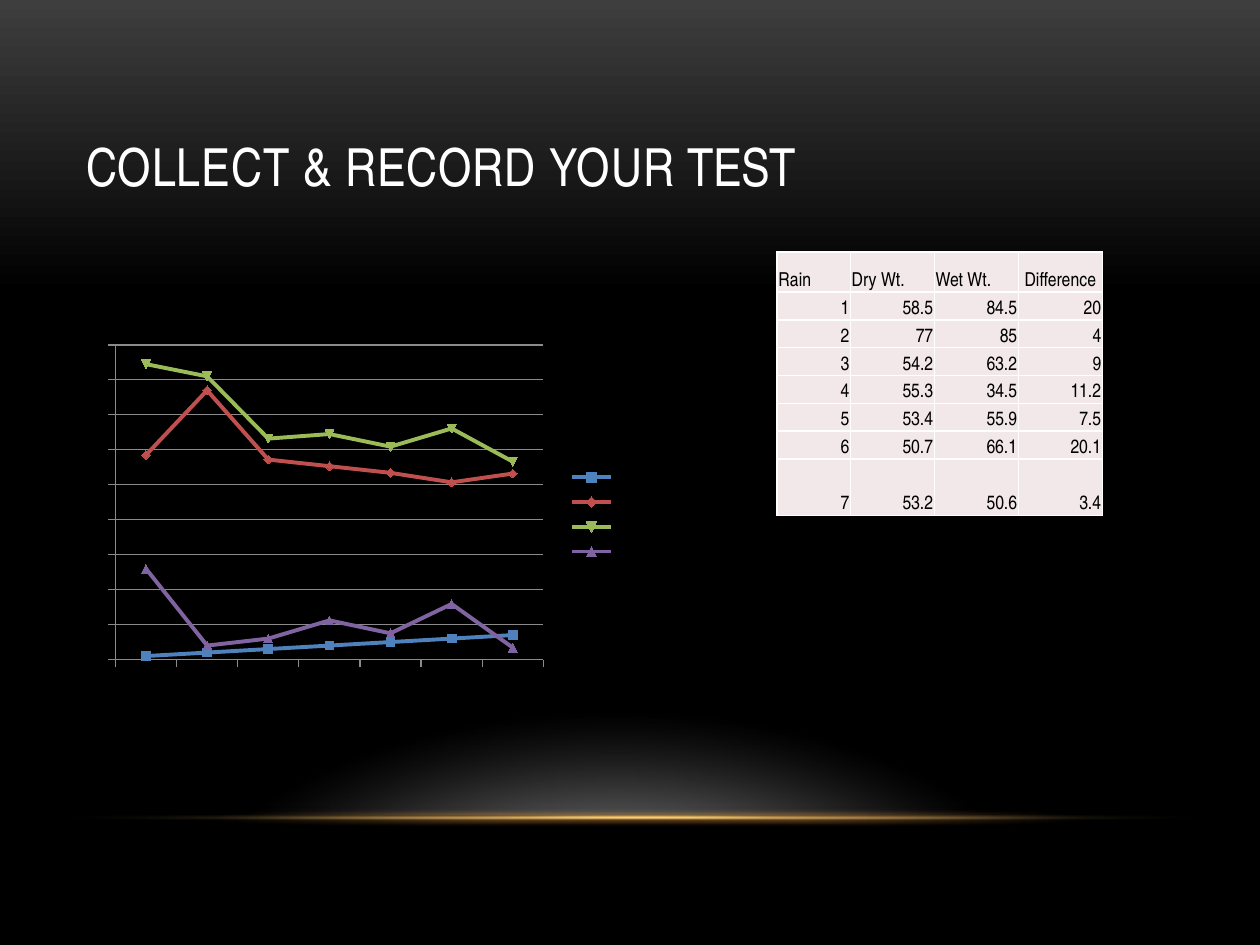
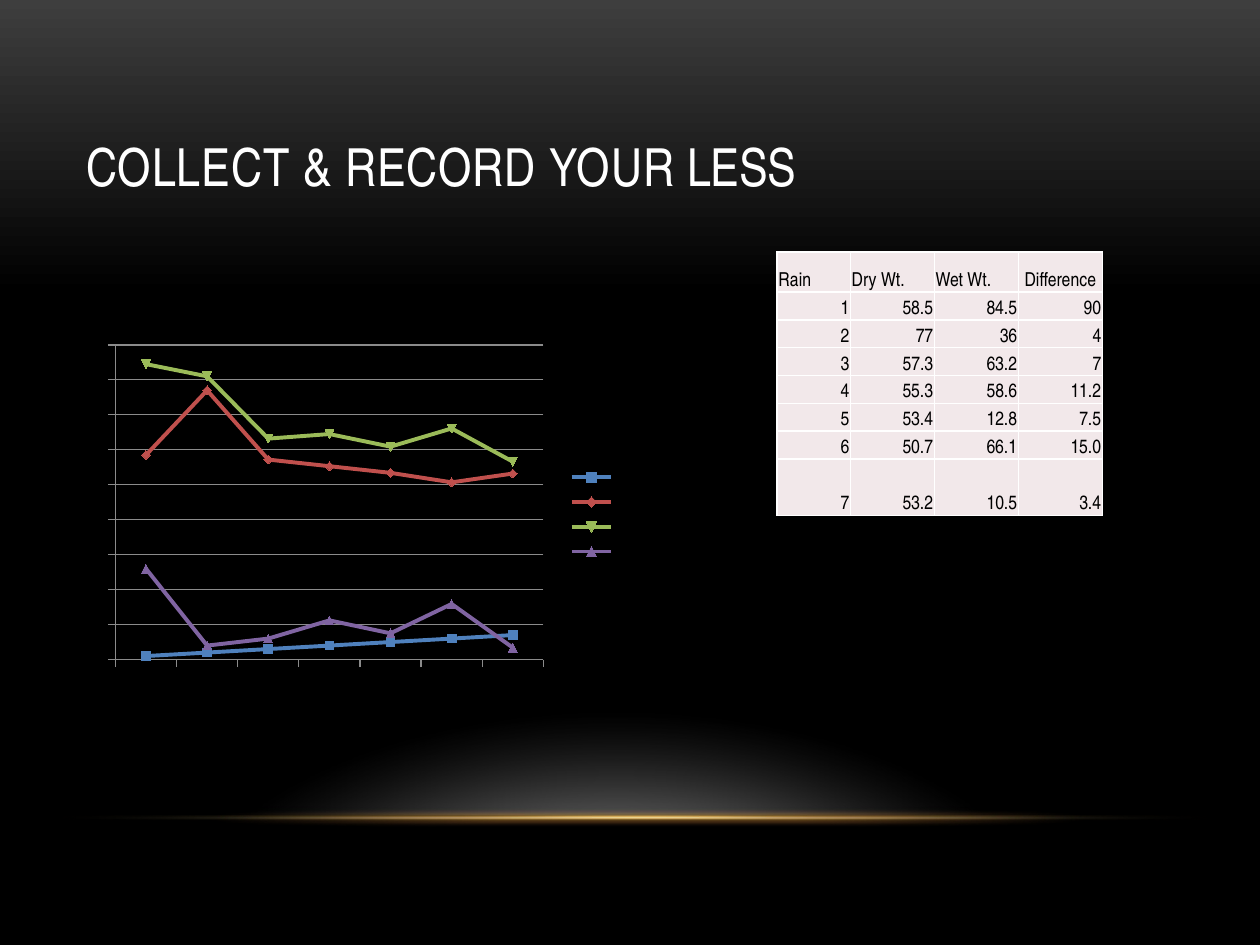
TEST: TEST -> LESS
84.5 20: 20 -> 90
85: 85 -> 36
54.2: 54.2 -> 57.3
63.2 9: 9 -> 7
34.5: 34.5 -> 58.6
55.9: 55.9 -> 12.8
20.1: 20.1 -> 15.0
50.6: 50.6 -> 10.5
